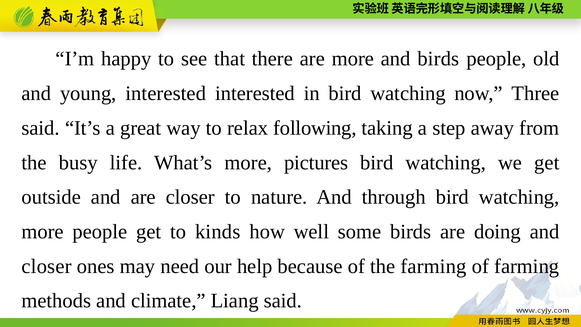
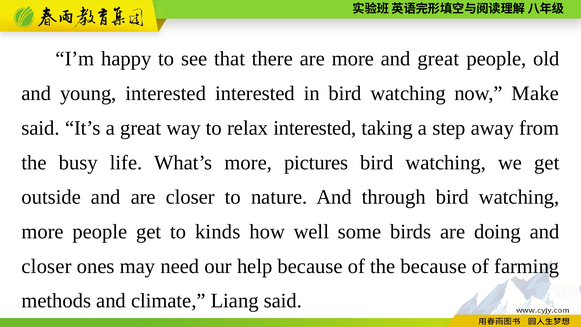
and birds: birds -> great
Three: Three -> Make
relax following: following -> interested
the farming: farming -> because
